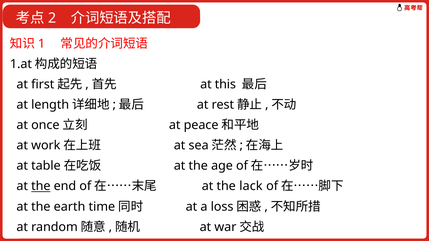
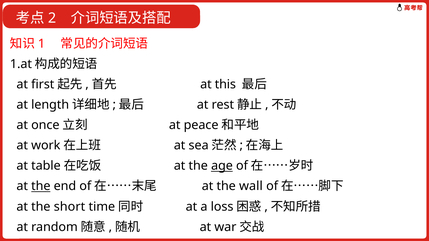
age underline: none -> present
lack: lack -> wall
earth: earth -> short
